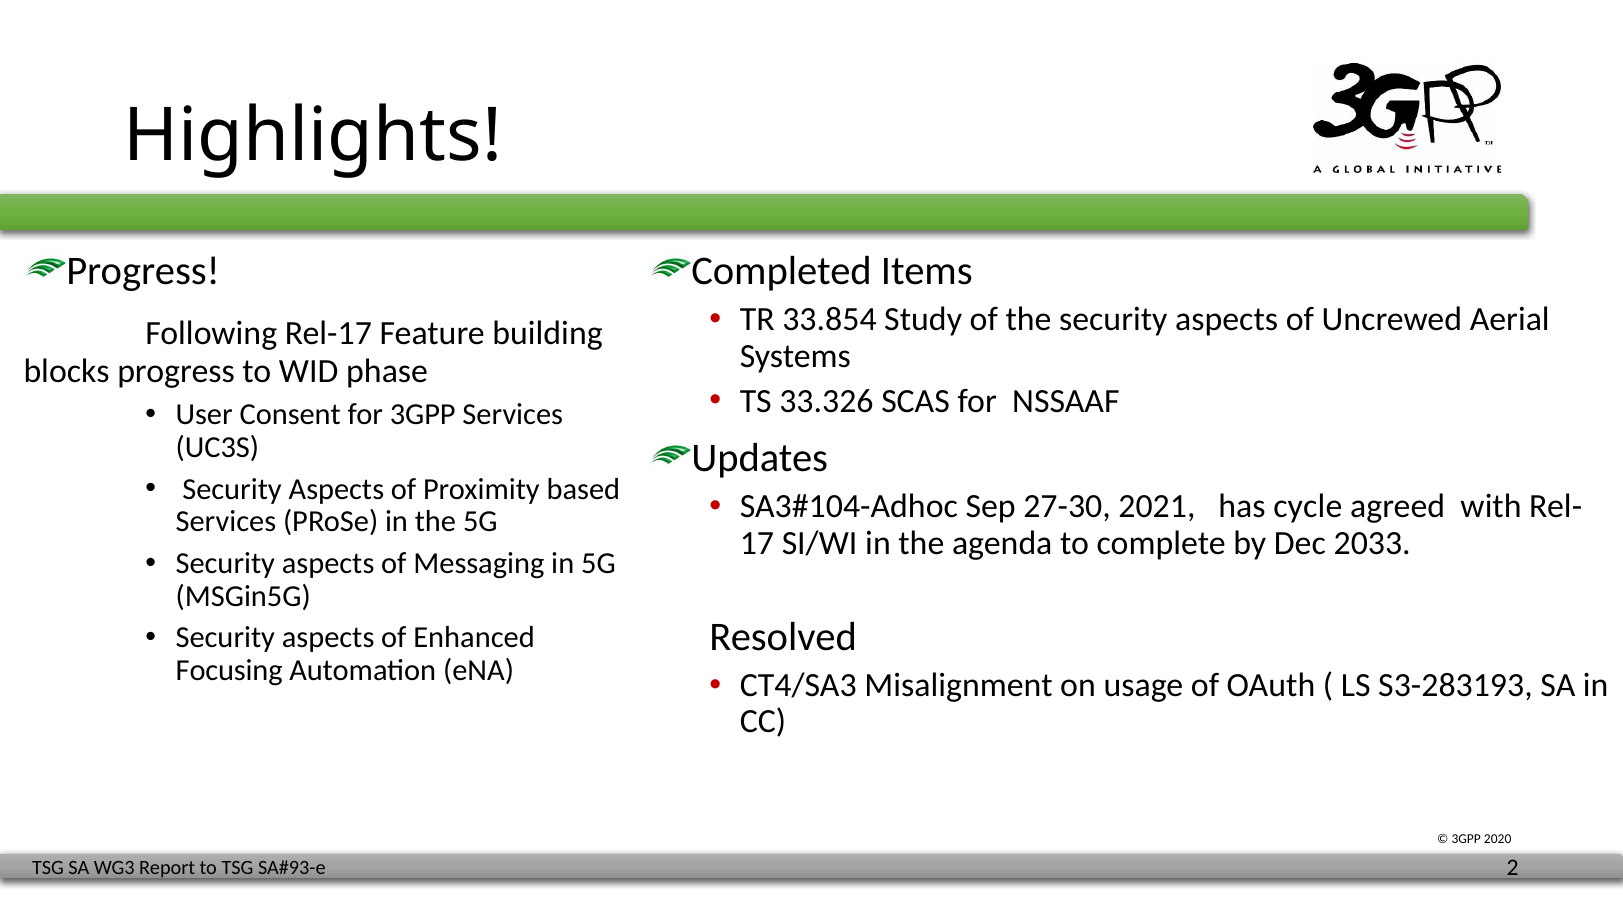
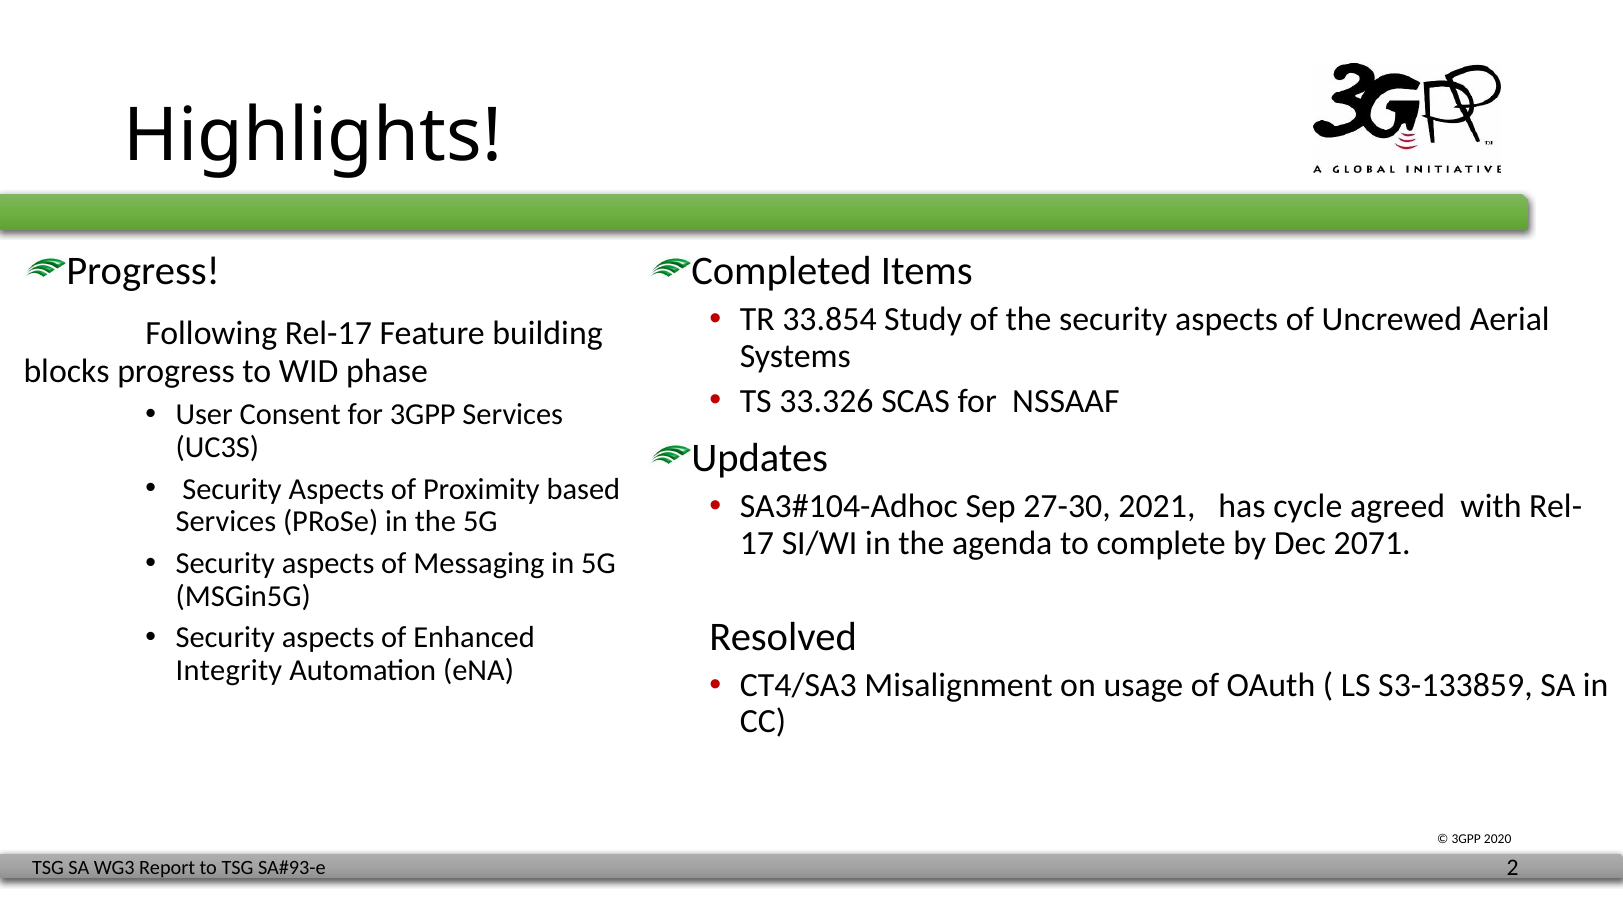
2033: 2033 -> 2071
Focusing: Focusing -> Integrity
S3-283193: S3-283193 -> S3-133859
